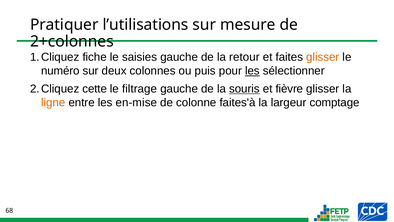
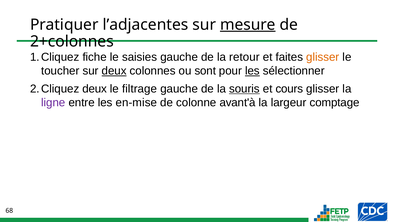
l’utilisations: l’utilisations -> l’adjacentes
mesure underline: none -> present
numéro: numéro -> toucher
deux at (114, 71) underline: none -> present
puis: puis -> sont
cette at (95, 89): cette -> deux
fièvre: fièvre -> cours
ligne colour: orange -> purple
faites'à: faites'à -> avant'à
